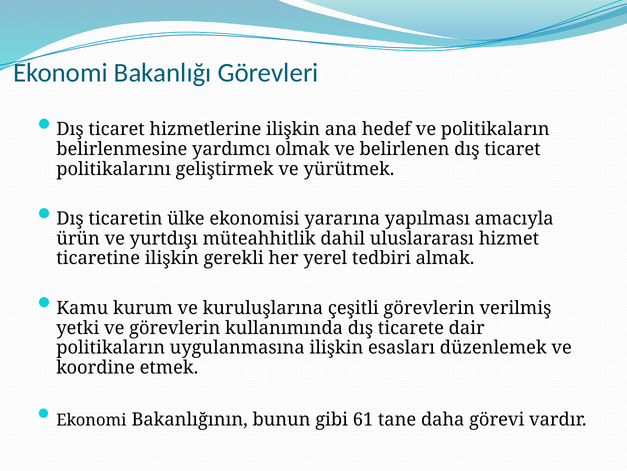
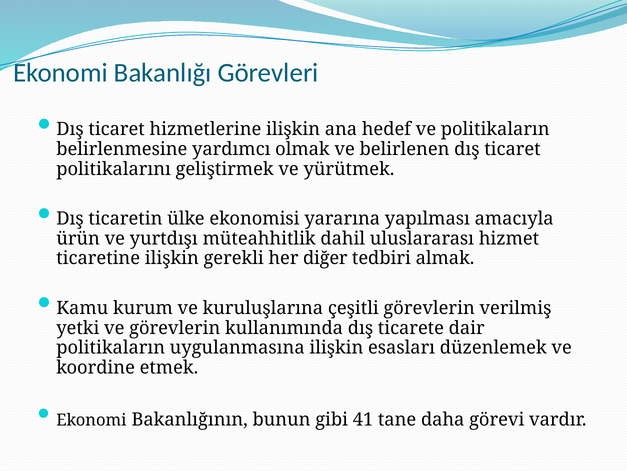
yerel: yerel -> diğer
61: 61 -> 41
